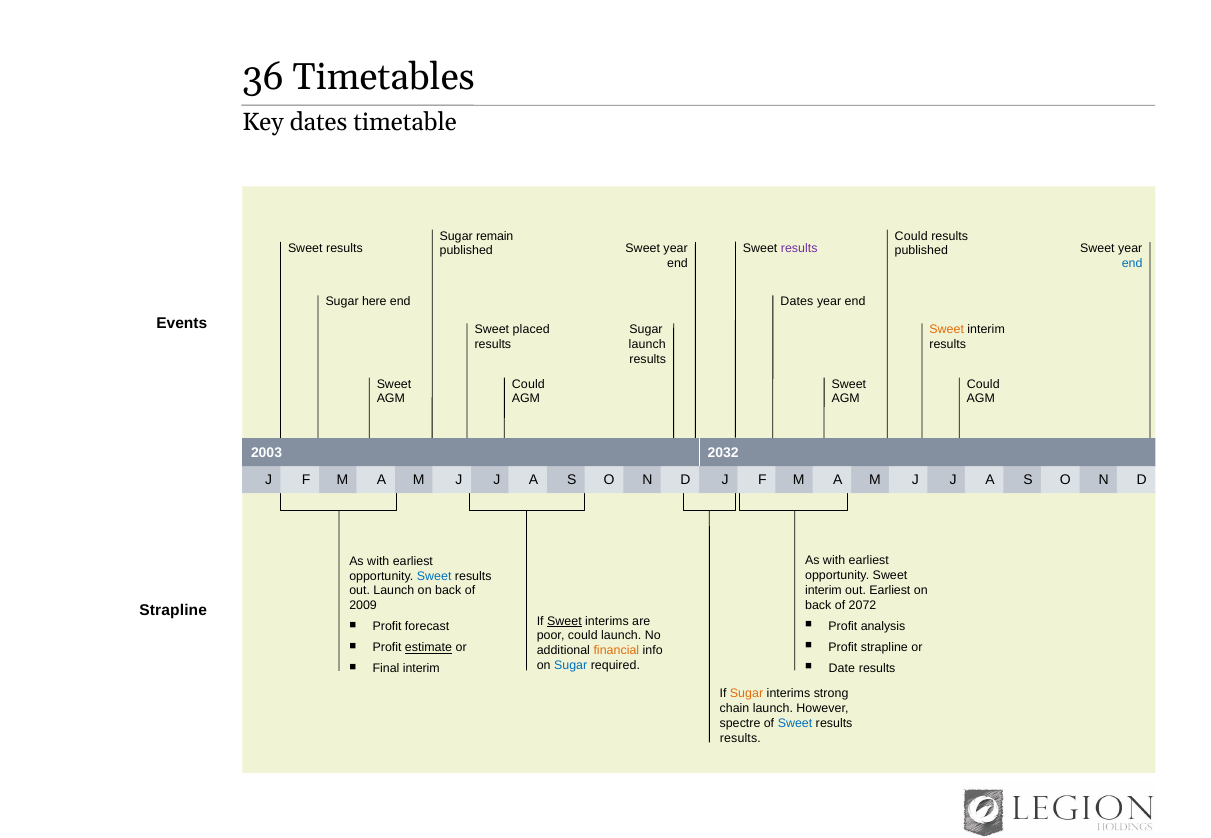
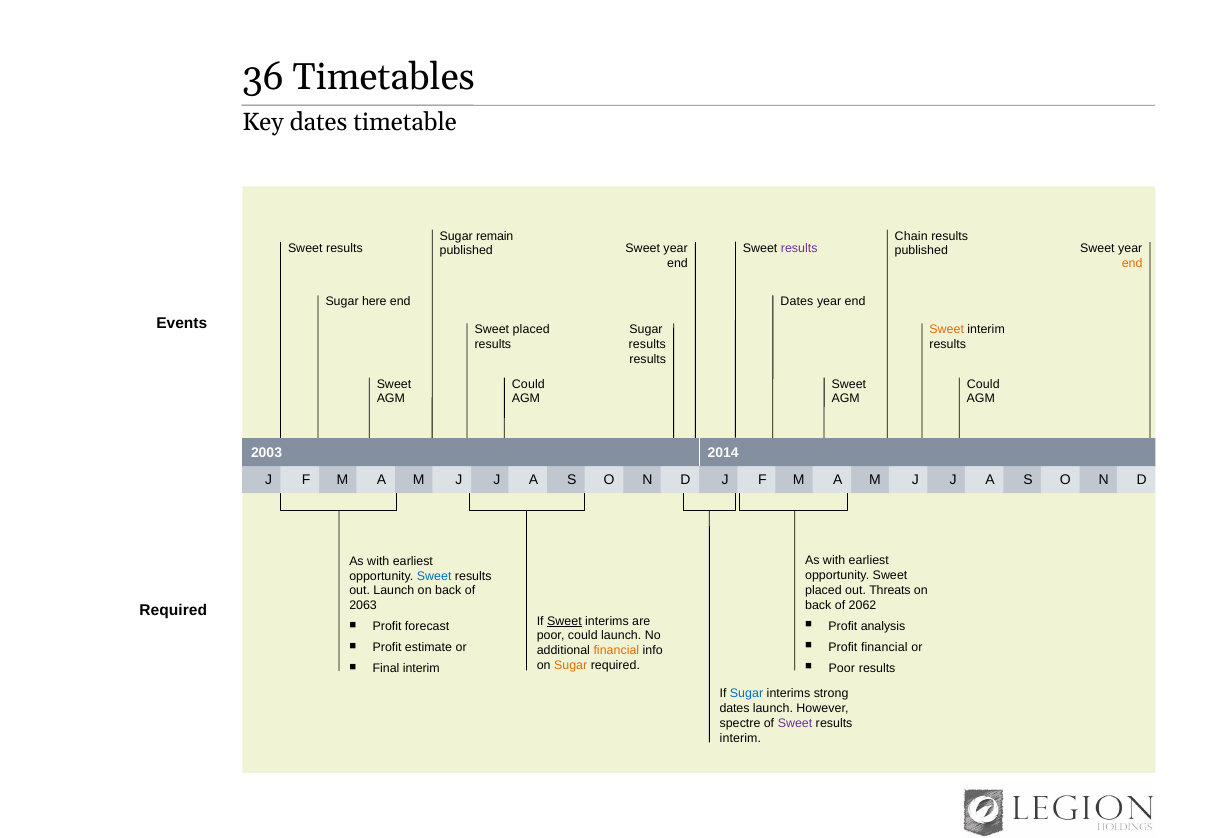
Could at (911, 236): Could -> Chain
end at (1132, 263) colour: blue -> orange
launch at (647, 345): launch -> results
2032: 2032 -> 2014
interim at (823, 591): interim -> placed
out Earliest: Earliest -> Threats
2072: 2072 -> 2062
2009: 2009 -> 2063
Strapline at (173, 611): Strapline -> Required
Profit strapline: strapline -> financial
estimate underline: present -> none
Sugar at (571, 666) colour: blue -> orange
Date at (842, 669): Date -> Poor
Sugar at (747, 694) colour: orange -> blue
chain at (734, 709): chain -> dates
Sweet at (795, 724) colour: blue -> purple
results at (740, 739): results -> interim
